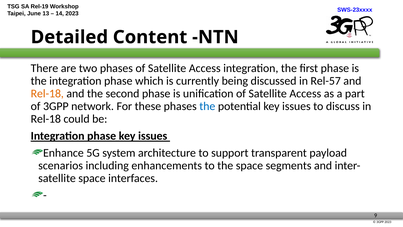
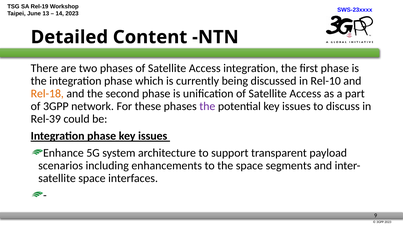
Rel-57: Rel-57 -> Rel-10
the at (207, 106) colour: blue -> purple
Rel-18 at (46, 119): Rel-18 -> Rel-39
